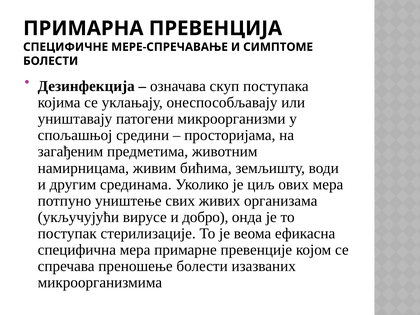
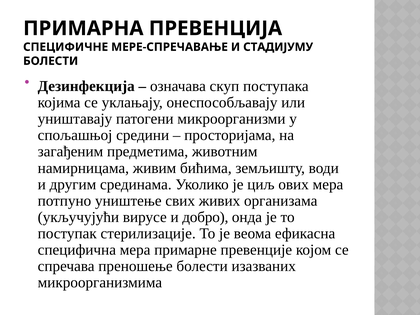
СИМПТОМЕ: СИМПТОМЕ -> СТАДИЈУМУ
